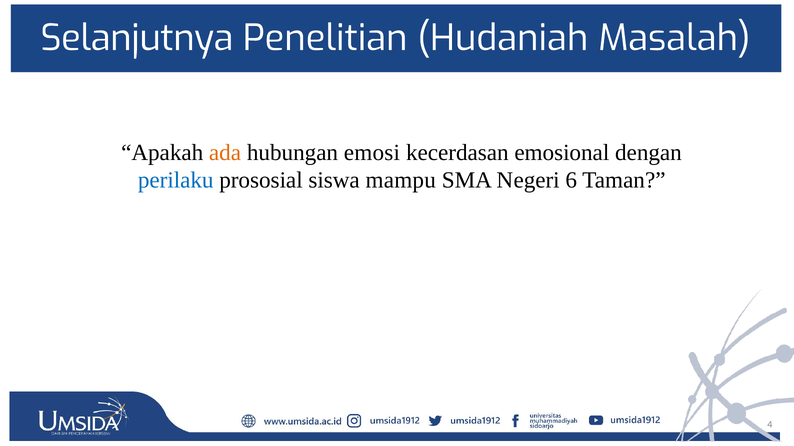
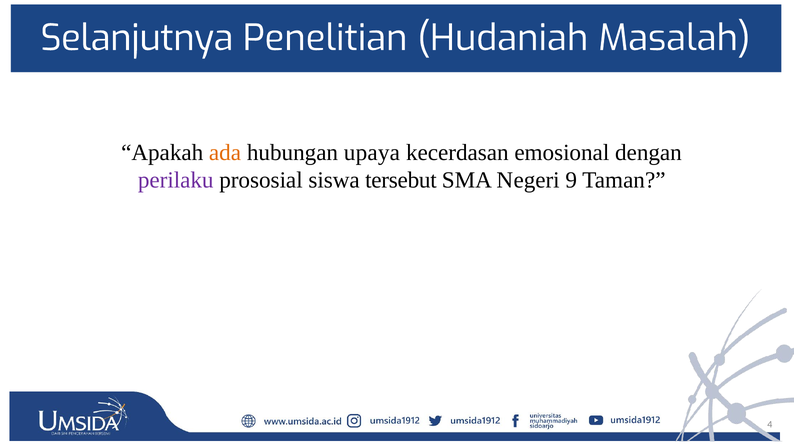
emosi: emosi -> upaya
perilaku colour: blue -> purple
mampu: mampu -> tersebut
6: 6 -> 9
